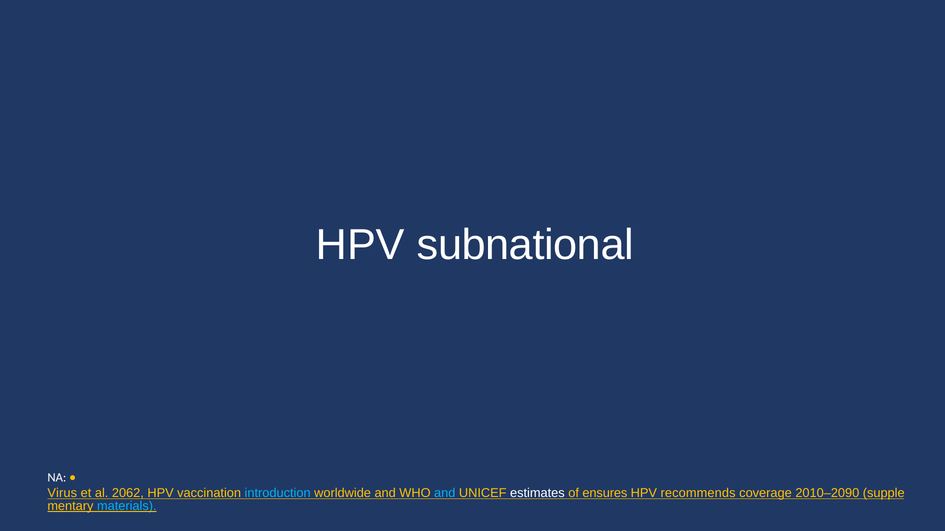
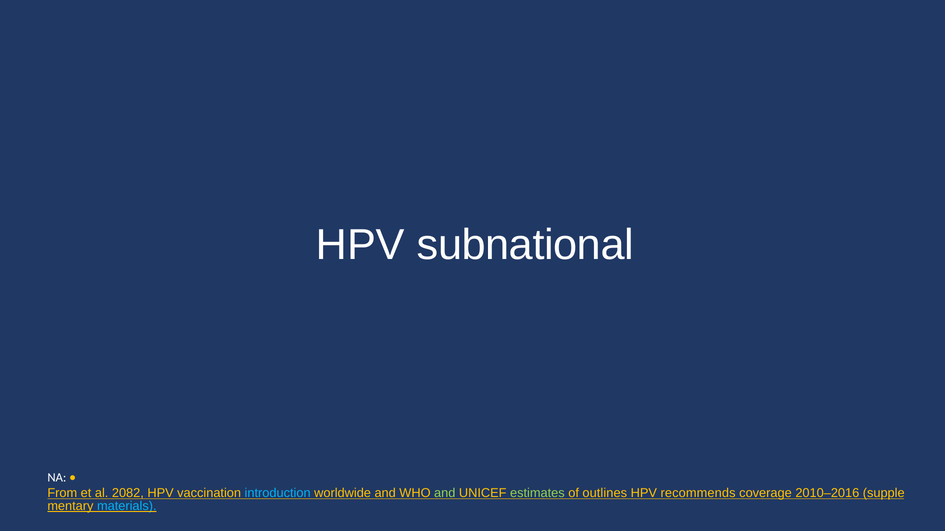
Virus: Virus -> From
2062: 2062 -> 2082
and at (445, 494) colour: light blue -> light green
estimates colour: white -> light green
ensures: ensures -> outlines
2010–2090: 2010–2090 -> 2010–2016
